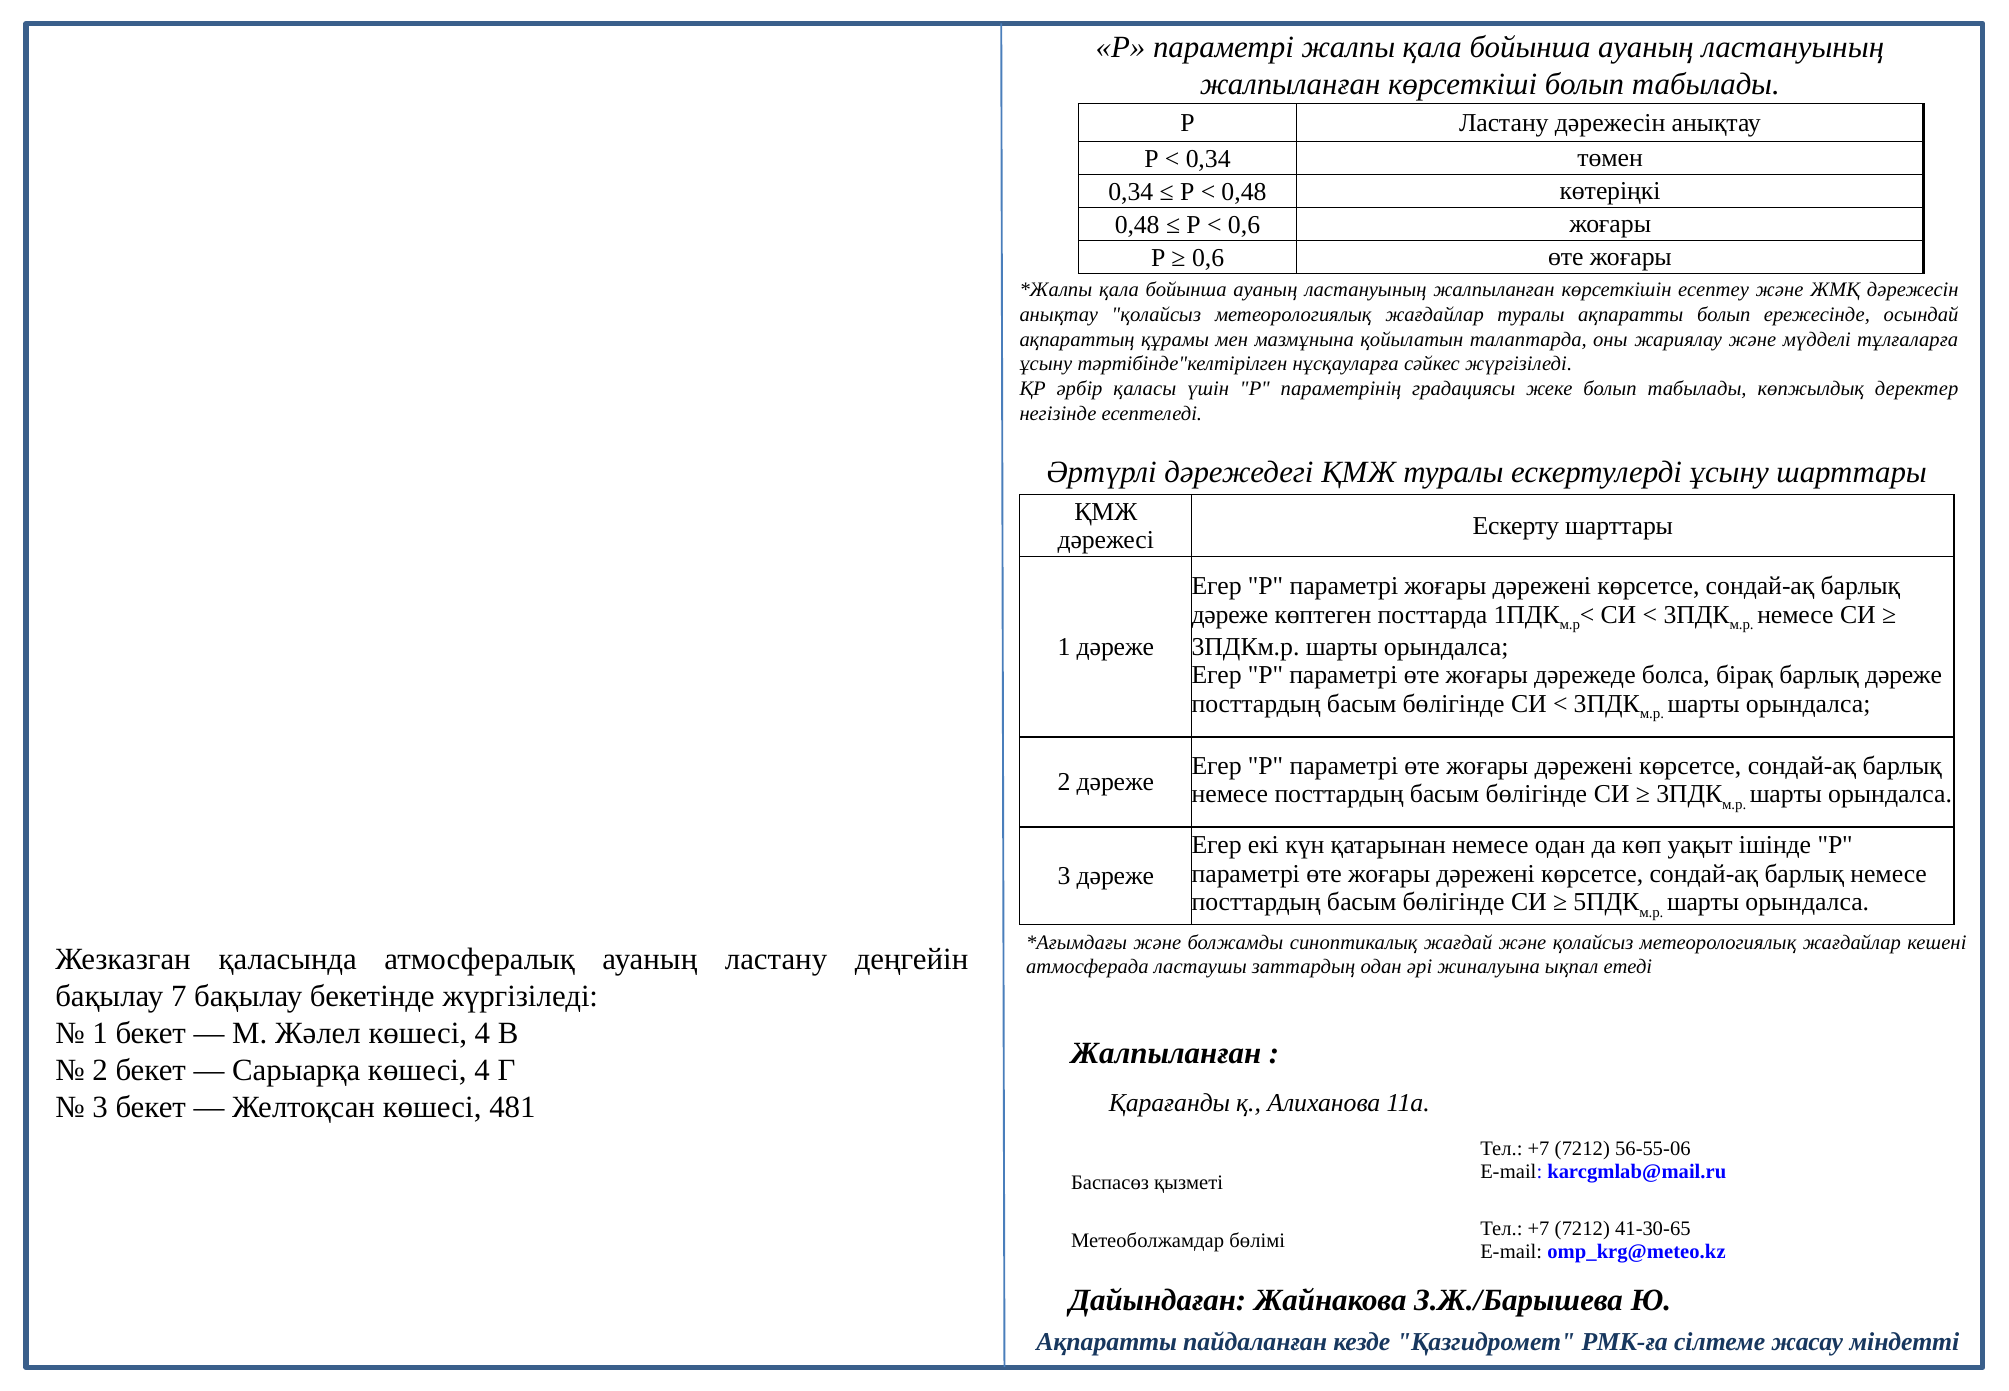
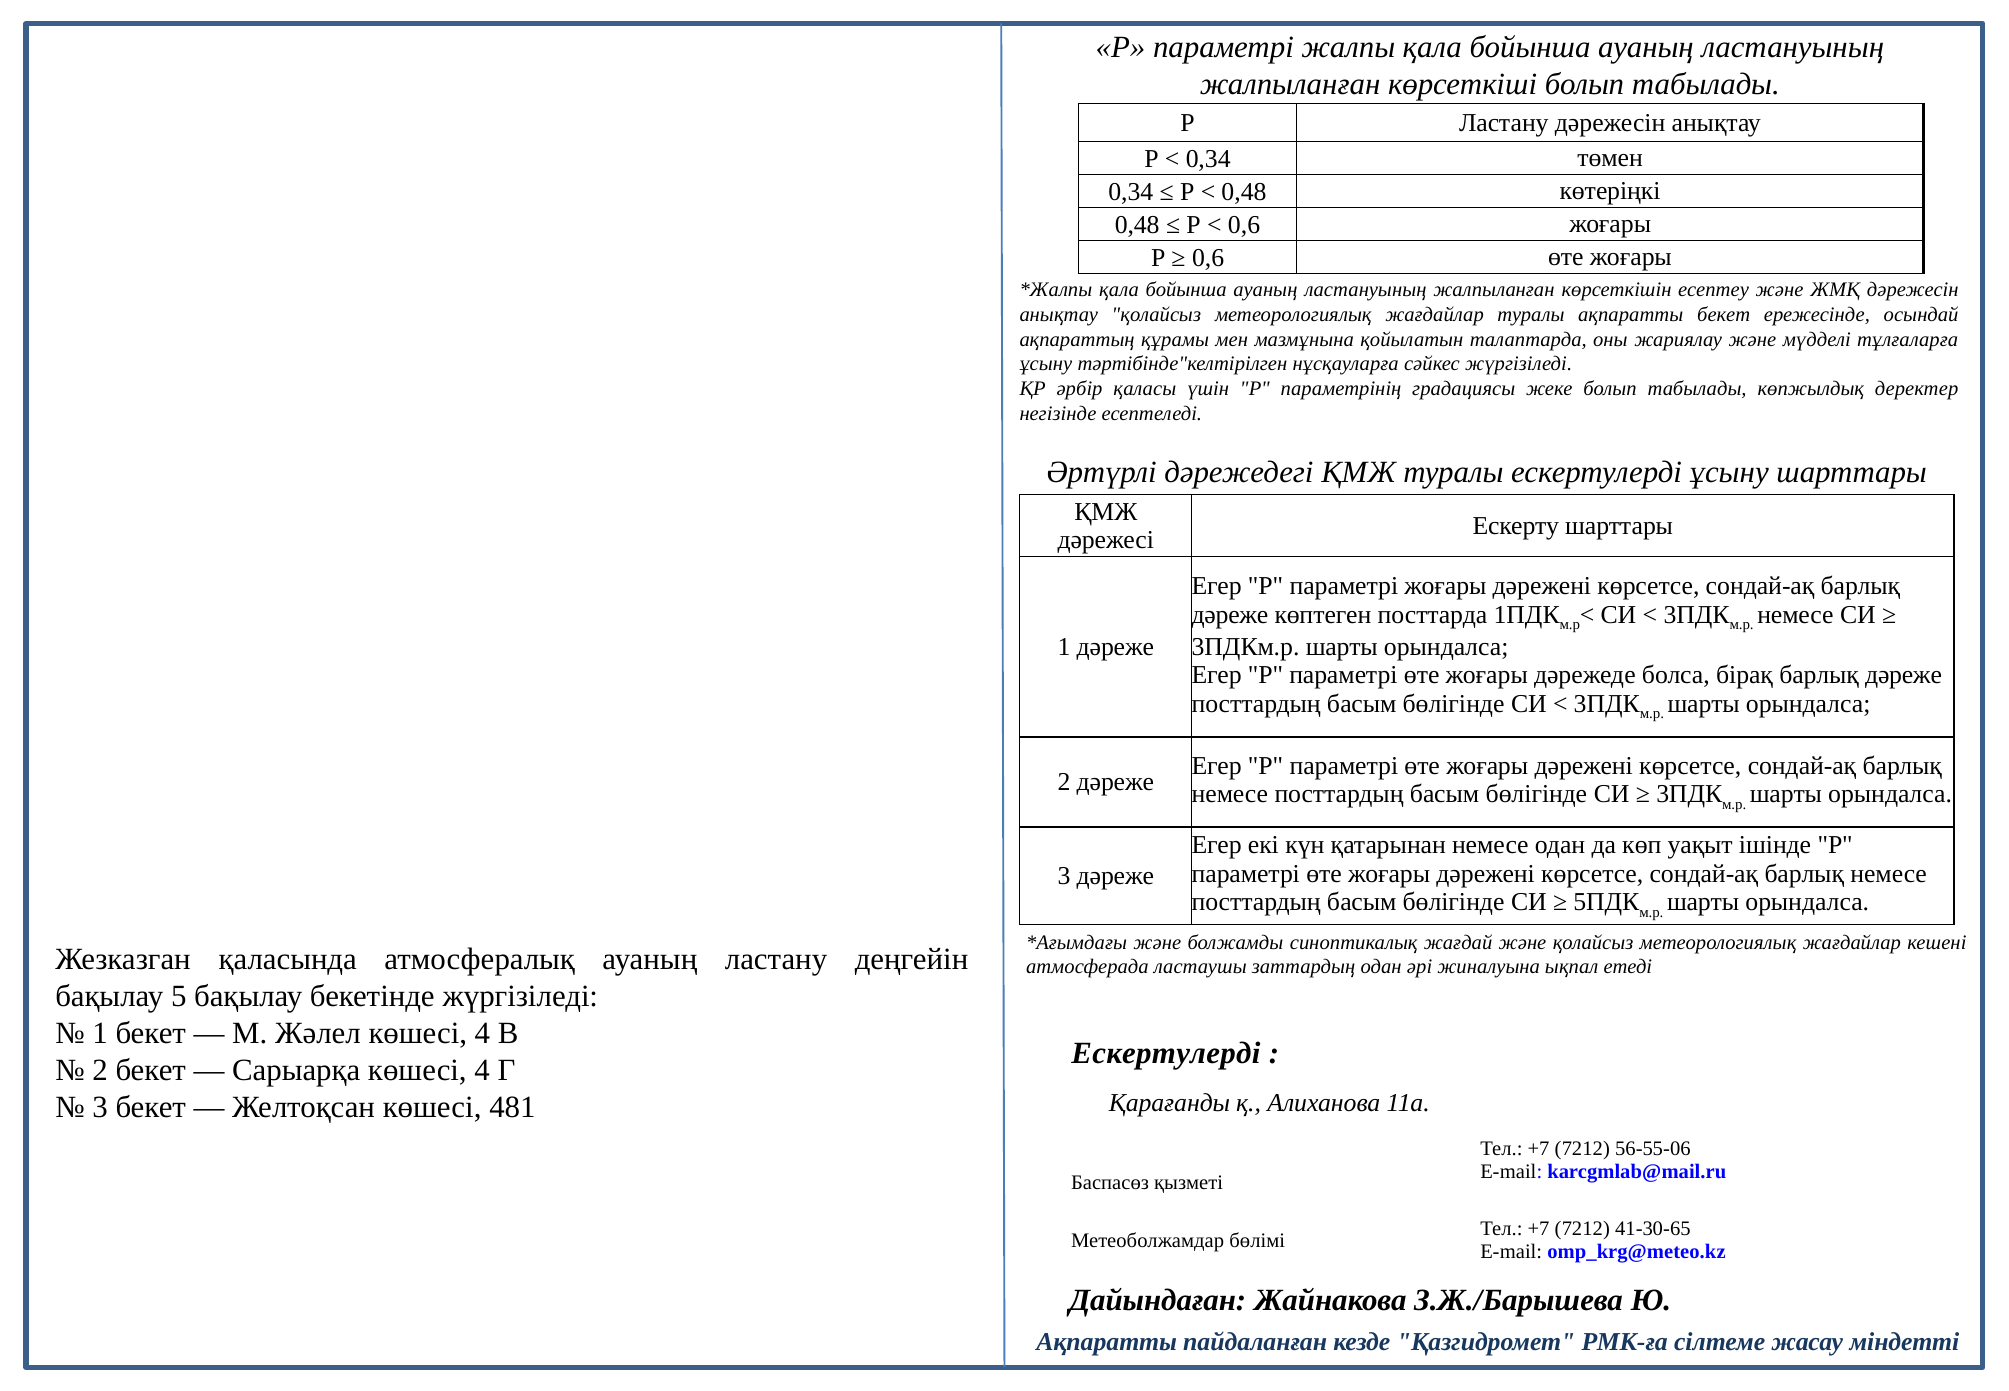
ақпаратты болып: болып -> бекет
7: 7 -> 5
Жалпыланған at (1166, 1054): Жалпыланған -> Ескертулерді
